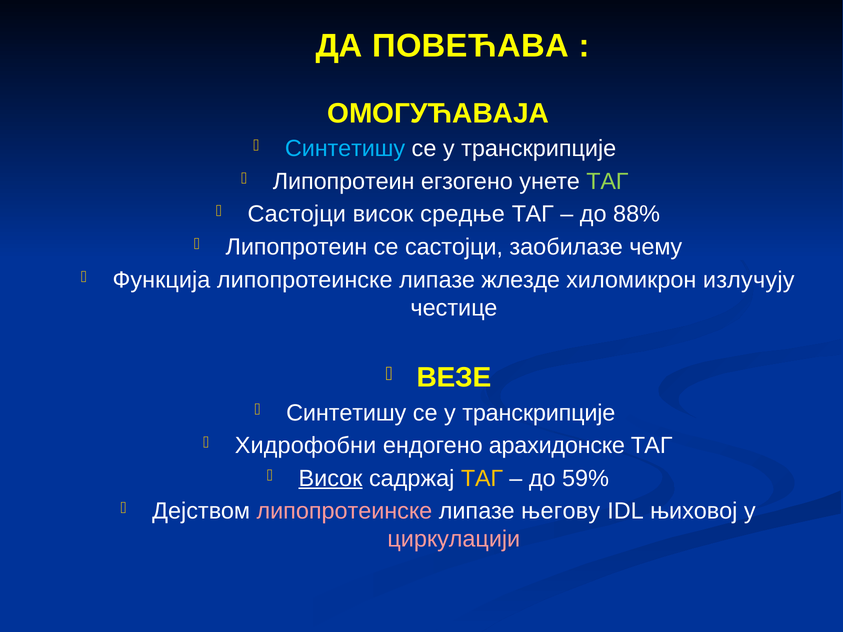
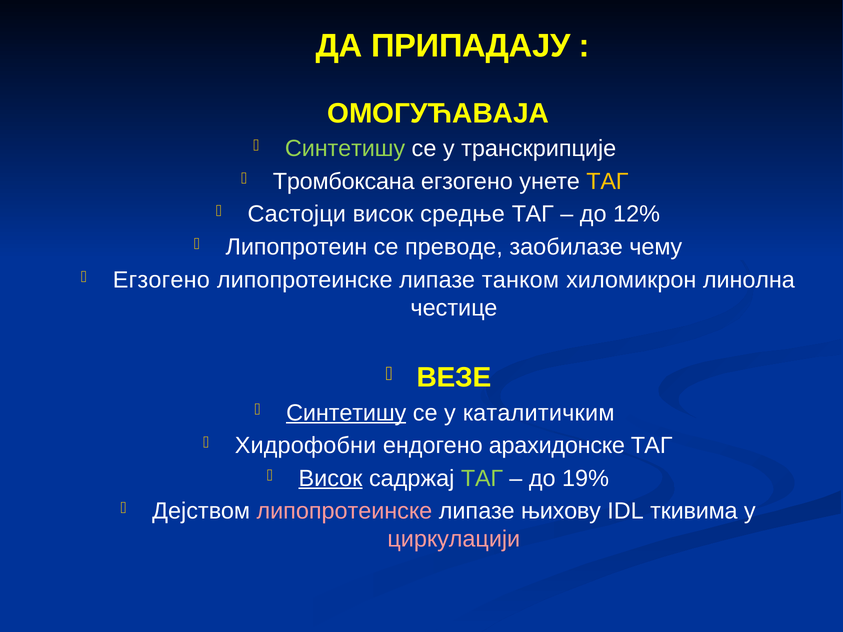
ПОВЕЋАВА: ПОВЕЋАВА -> ПРИПАДАЈУ
Синтетишу at (345, 149) colour: light blue -> light green
Липопротеин at (344, 182): Липопротеин -> Тромбоксана
ТАГ at (607, 182) colour: light green -> yellow
88%: 88% -> 12%
се састојци: састојци -> преводе
Функција at (161, 280): Функција -> Егзогено
жлезде: жлезде -> танком
излучују: излучују -> линолна
Синтетишу at (346, 413) underline: none -> present
транскрипције at (539, 413): транскрипције -> каталитичким
ТАГ at (482, 479) colour: yellow -> light green
59%: 59% -> 19%
његову: његову -> њихову
њиховој: њиховој -> ткивима
